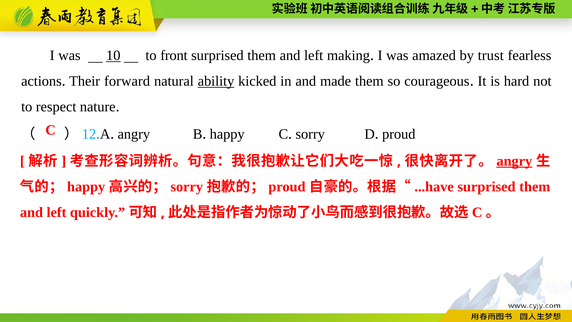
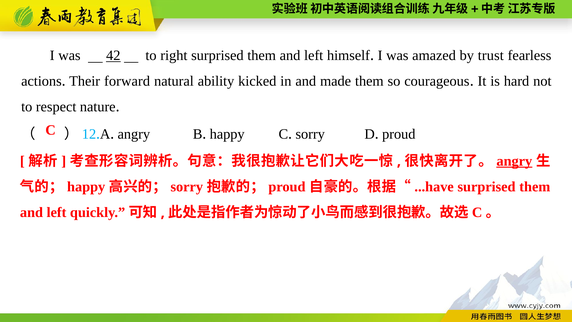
10: 10 -> 42
front: front -> right
making: making -> himself
ability underline: present -> none
